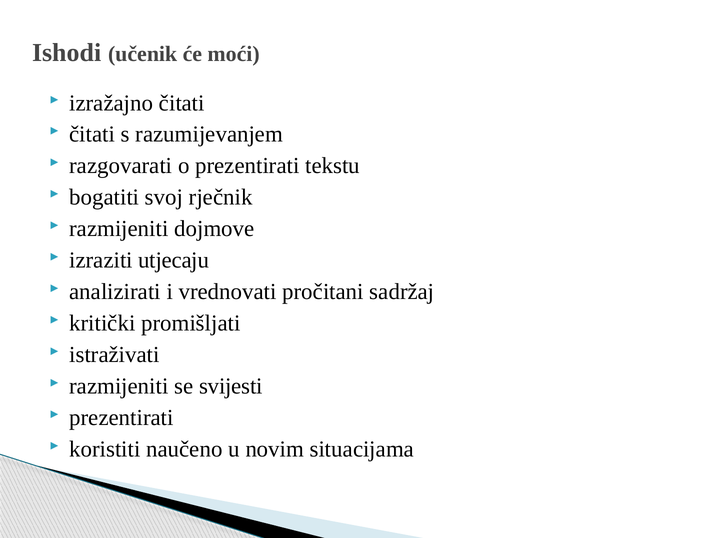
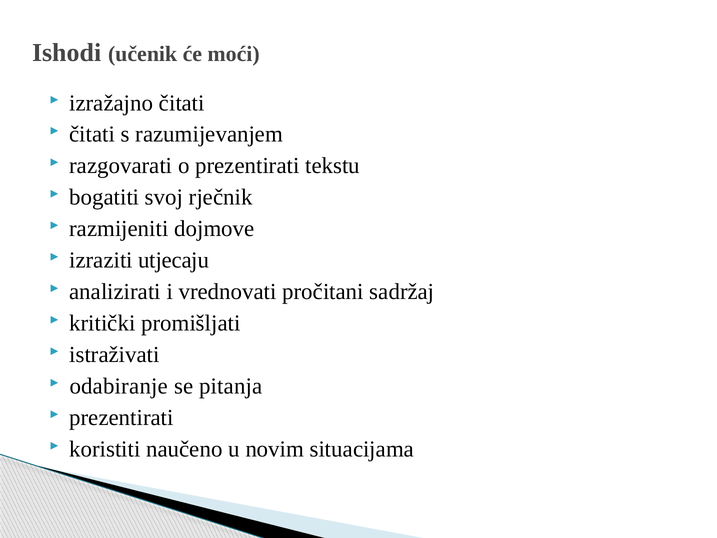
razmijeniti at (119, 386): razmijeniti -> odabiranje
svijesti: svijesti -> pitanja
